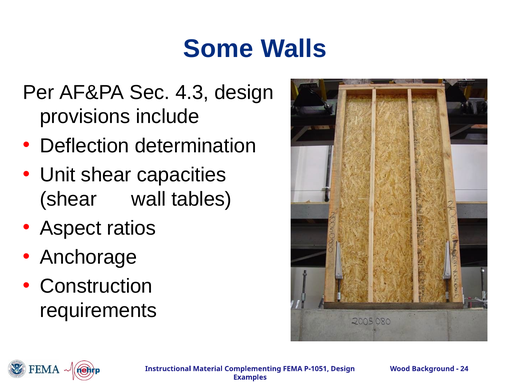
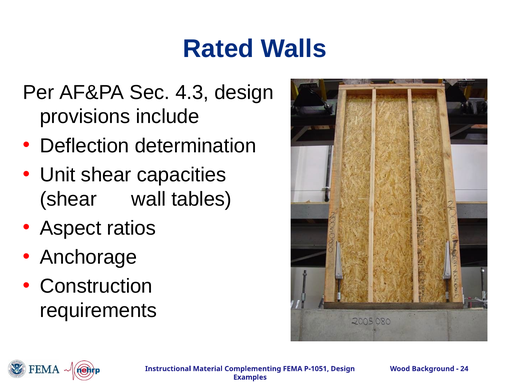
Some: Some -> Rated
